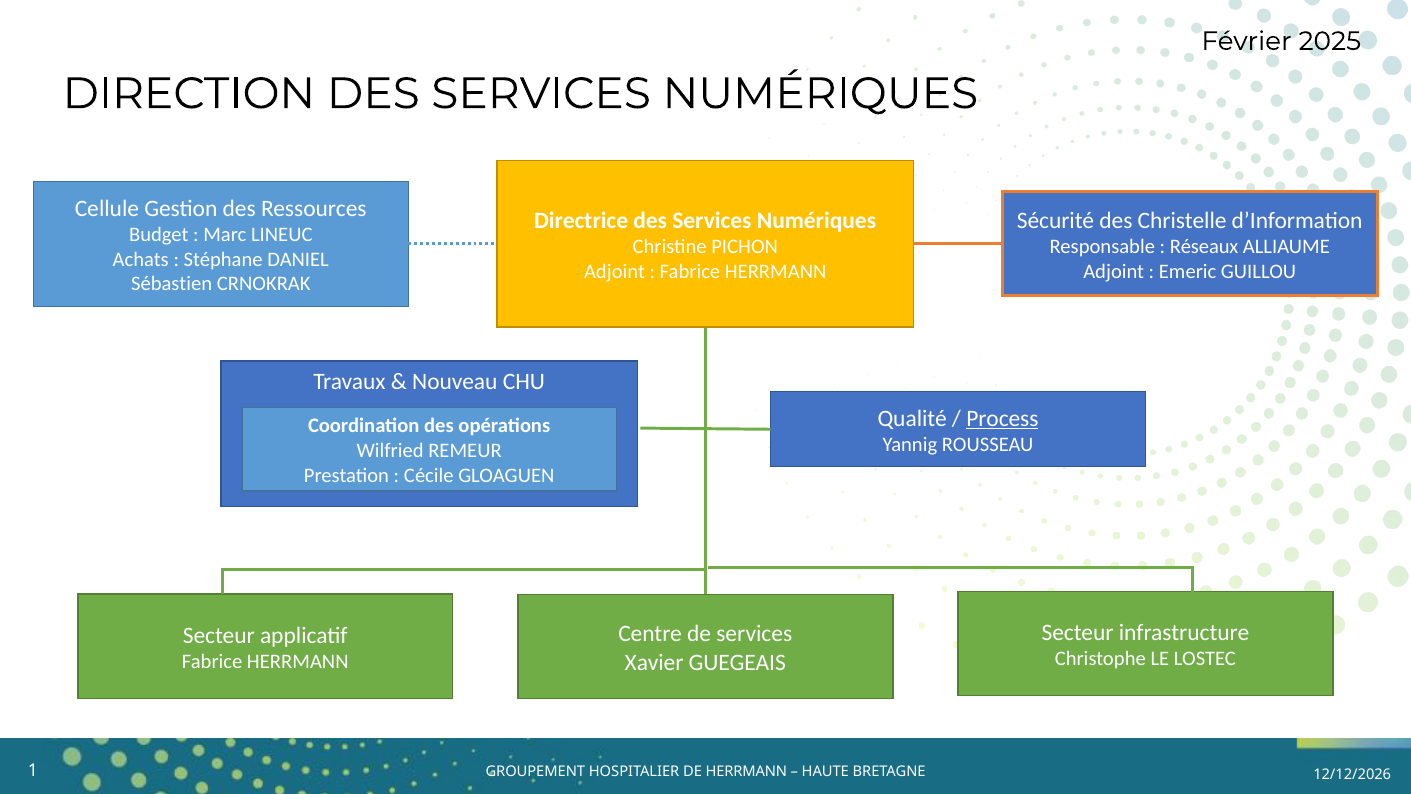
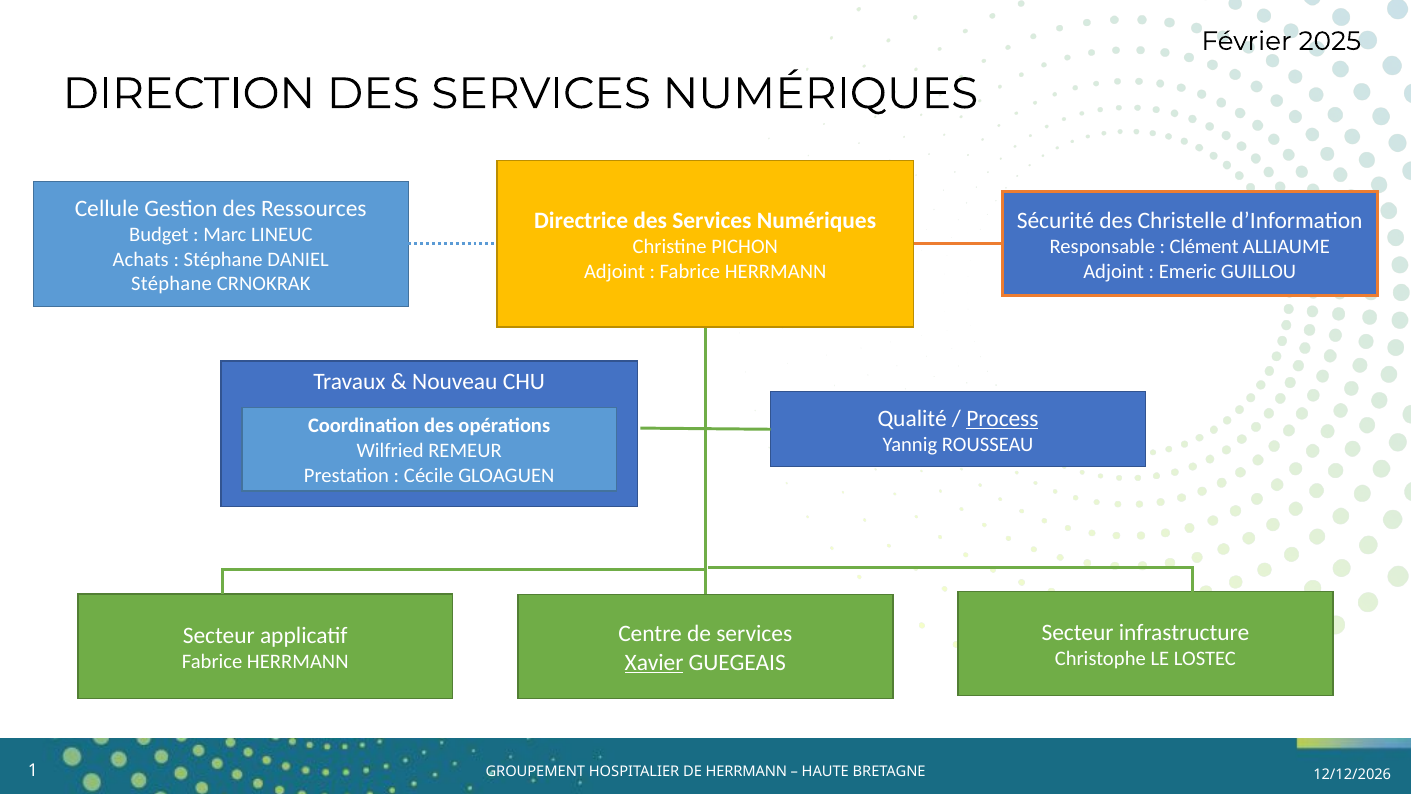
Réseaux: Réseaux -> Clément
Sébastien at (172, 284): Sébastien -> Stéphane
Xavier underline: none -> present
